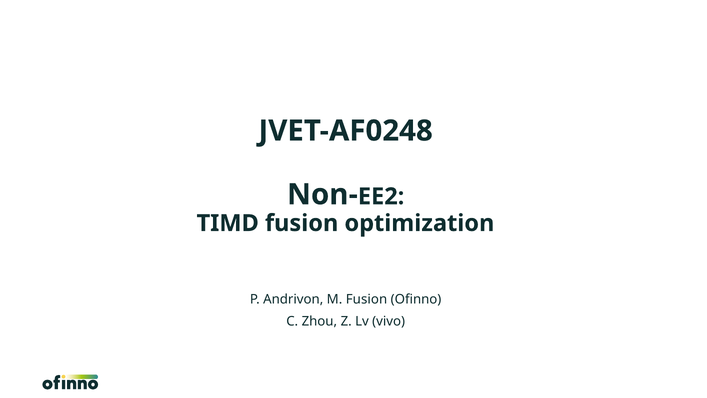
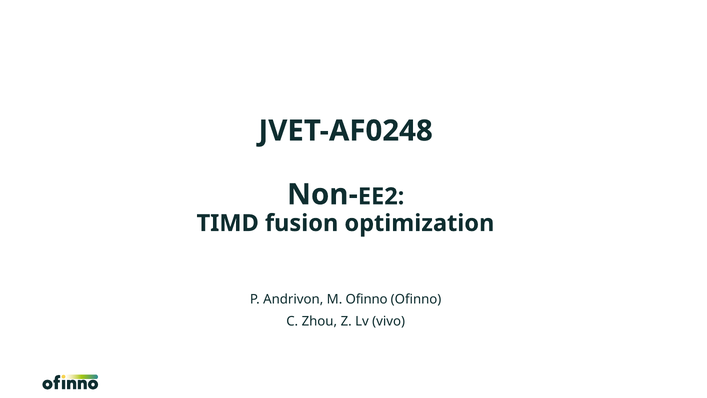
M Fusion: Fusion -> Ofinno
